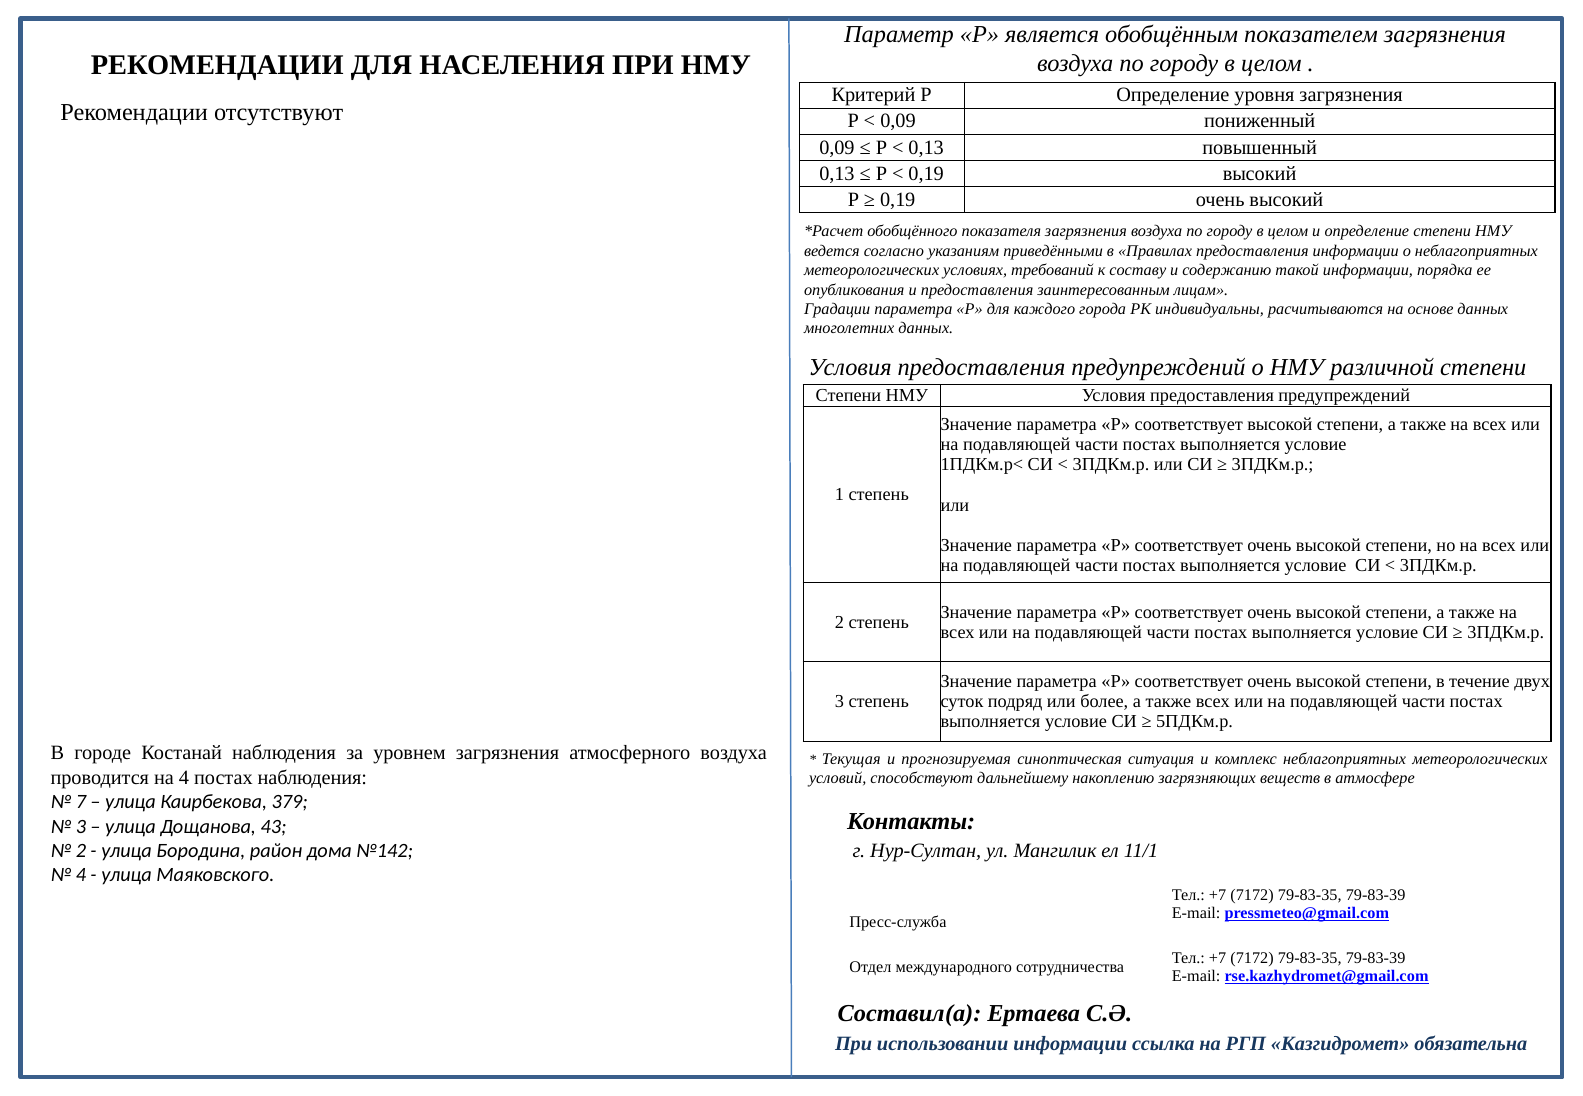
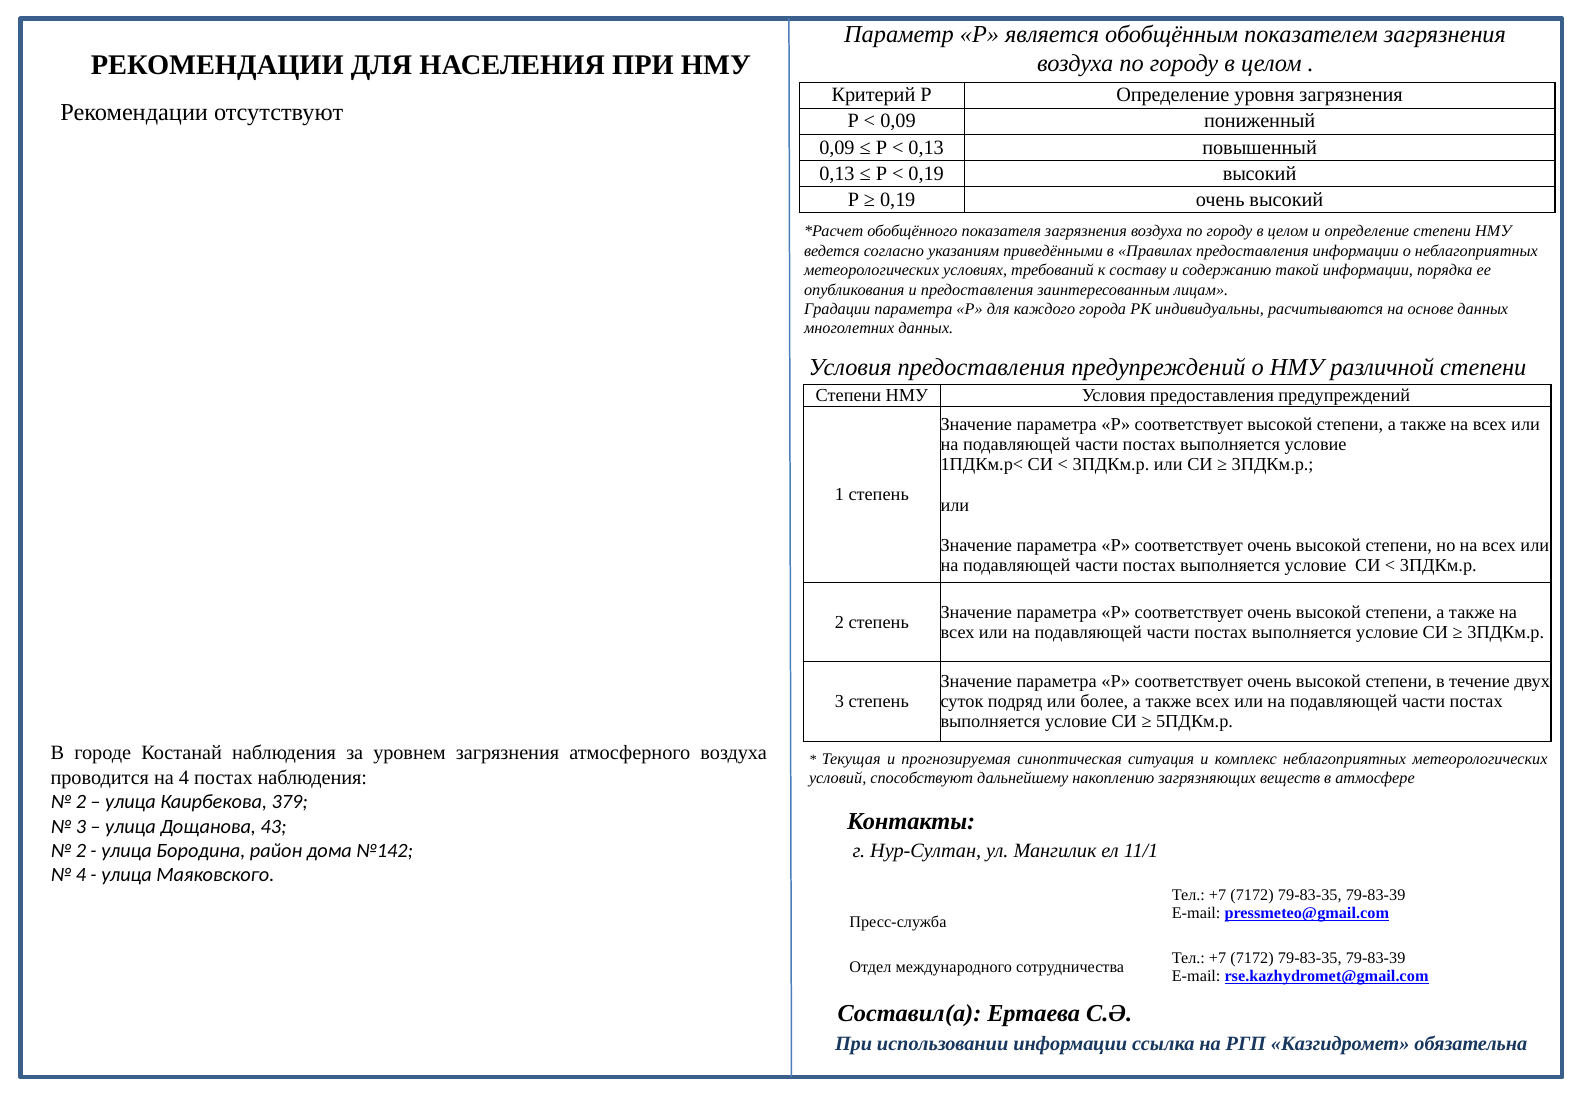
7 at (81, 802): 7 -> 2
